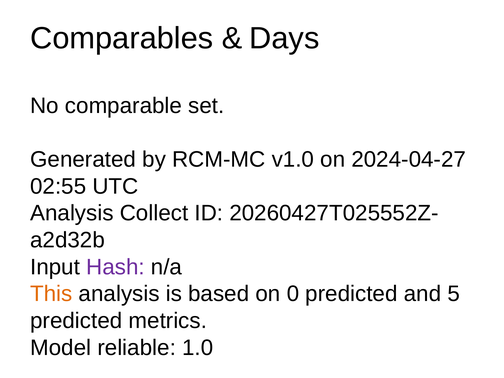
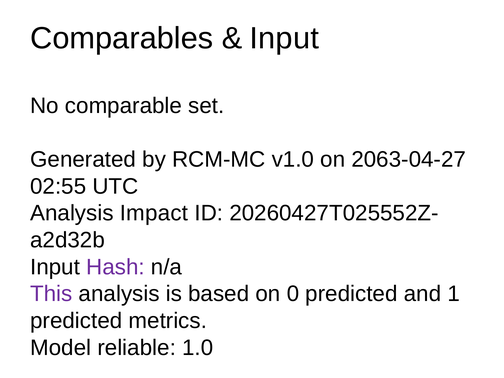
Days at (284, 38): Days -> Input
2024-04-27: 2024-04-27 -> 2063-04-27
Collect: Collect -> Impact
This colour: orange -> purple
5: 5 -> 1
